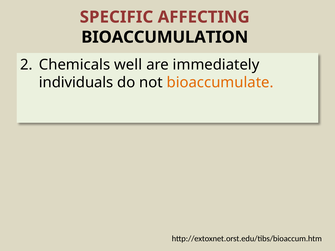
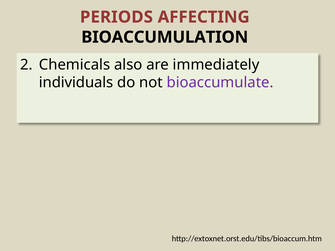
SPECIFIC: SPECIFIC -> PERIODS
well: well -> also
bioaccumulate colour: orange -> purple
